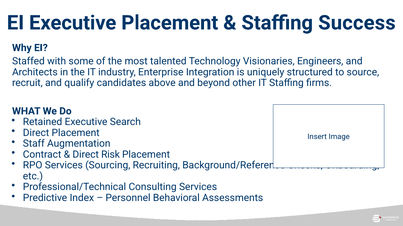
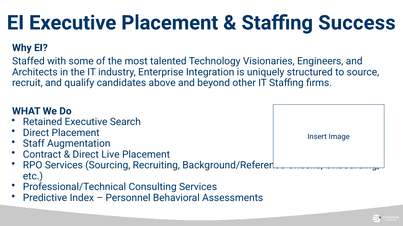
Risk: Risk -> Live
